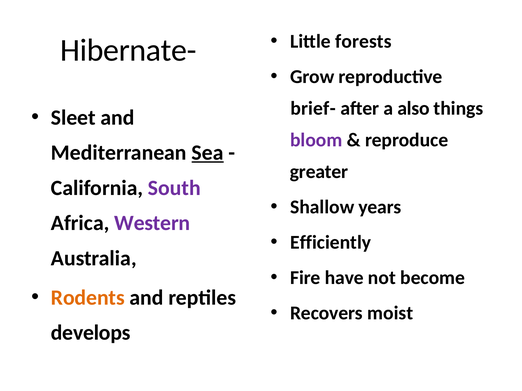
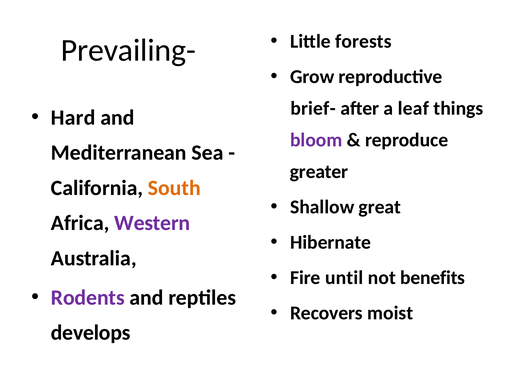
Hibernate-: Hibernate- -> Prevailing-
also: also -> leaf
Sleet: Sleet -> Hard
Sea underline: present -> none
South colour: purple -> orange
years: years -> great
Efficiently: Efficiently -> Hibernate
have: have -> until
become: become -> benefits
Rodents colour: orange -> purple
